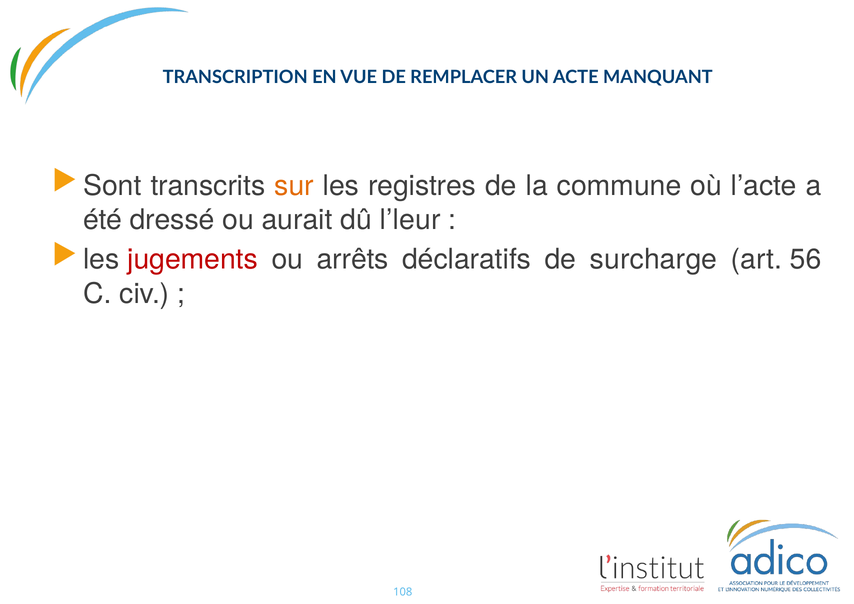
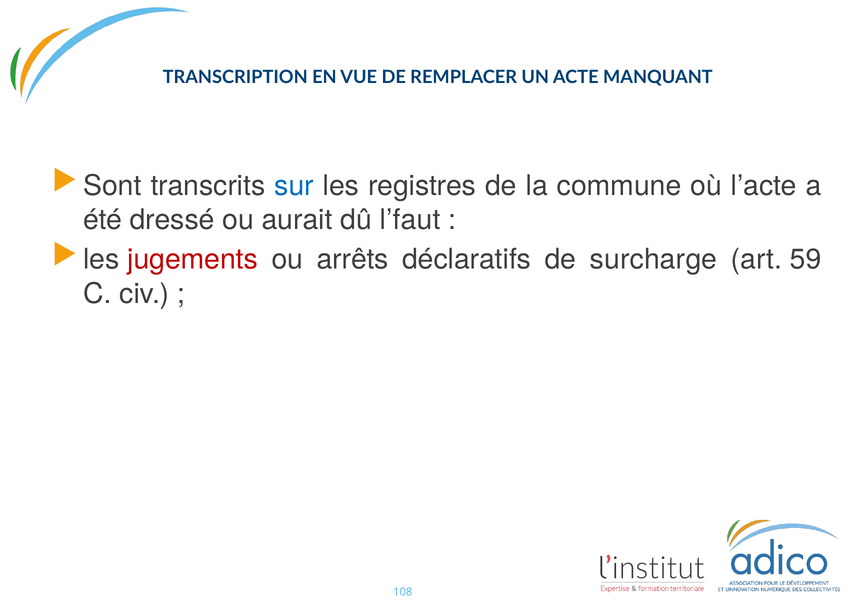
sur colour: orange -> blue
l’leur: l’leur -> l’faut
56: 56 -> 59
